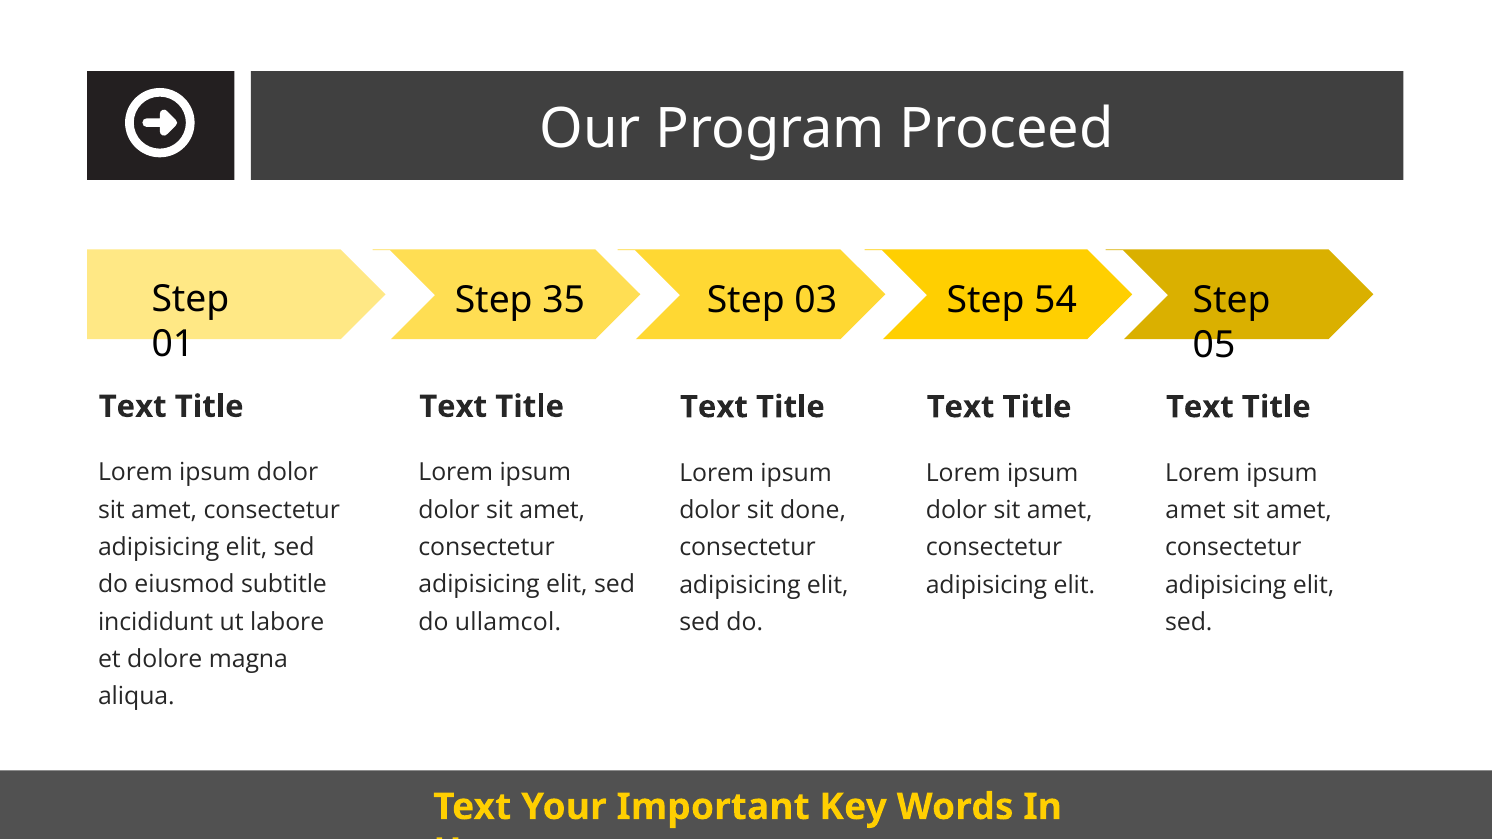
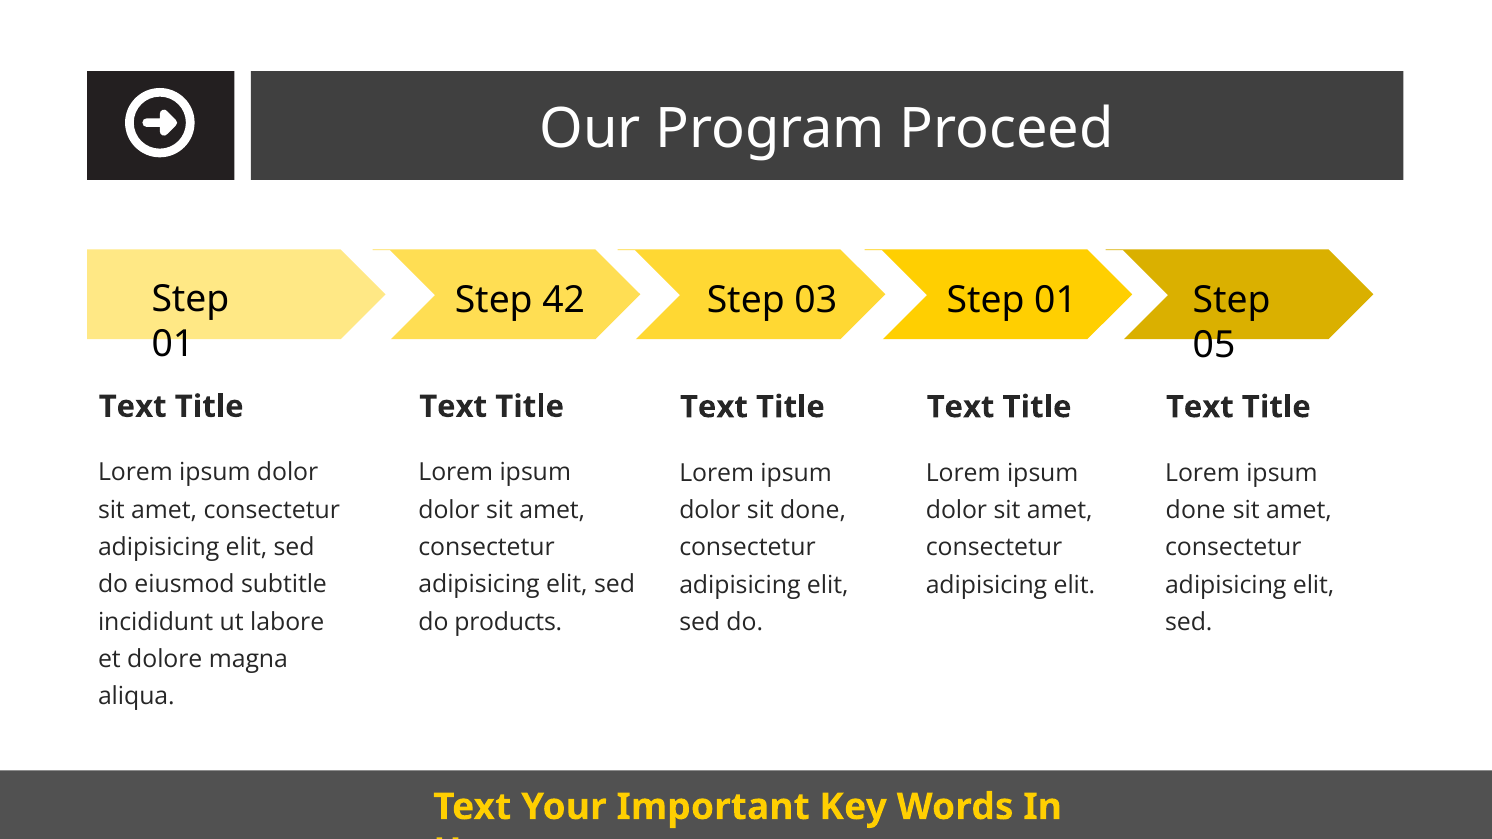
35: 35 -> 42
03 Step 54: 54 -> 01
amet at (1196, 511): amet -> done
ullamcol: ullamcol -> products
